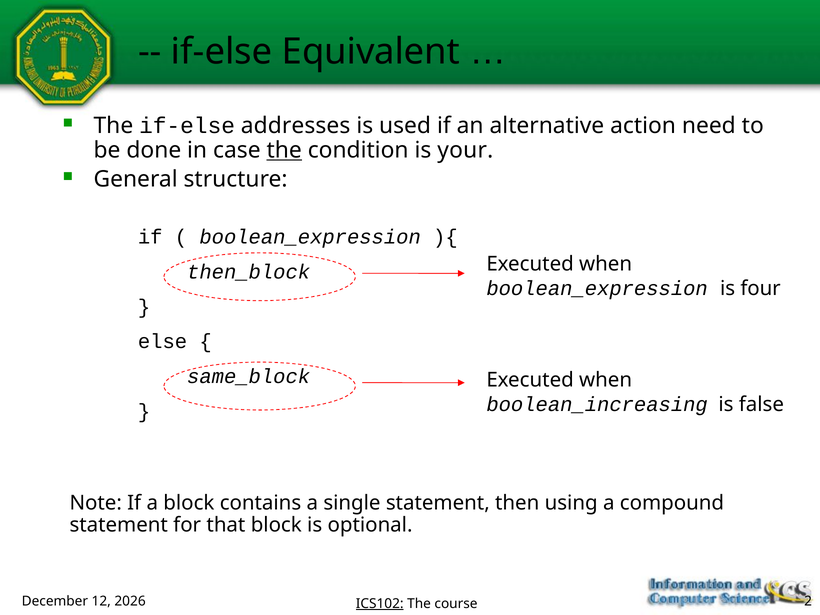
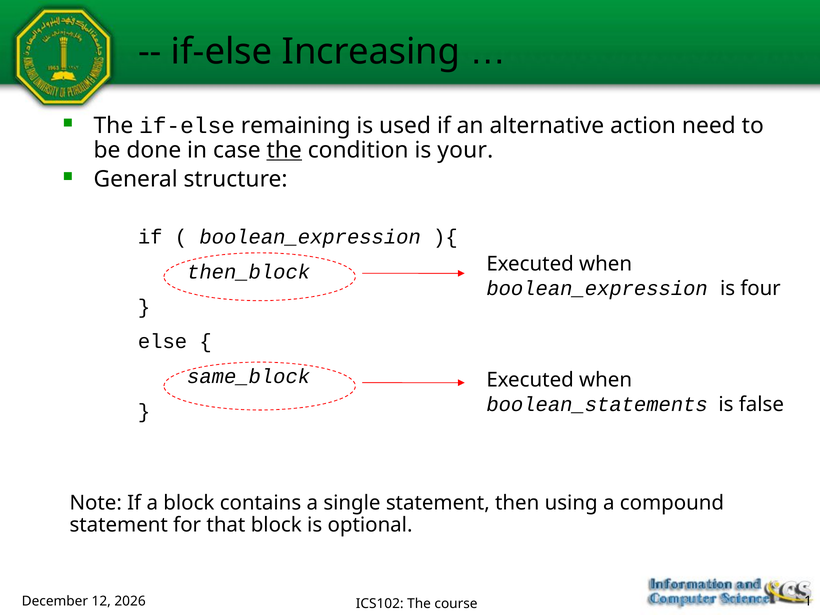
Equivalent: Equivalent -> Increasing
addresses: addresses -> remaining
boolean_increasing: boolean_increasing -> boolean_statements
ICS102 underline: present -> none
2: 2 -> 1
